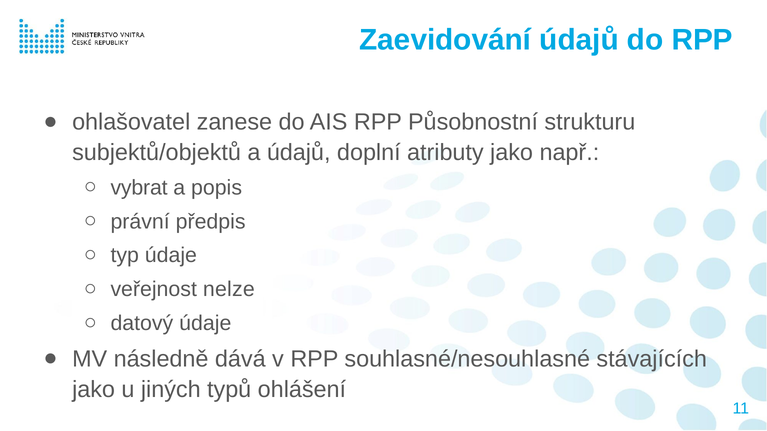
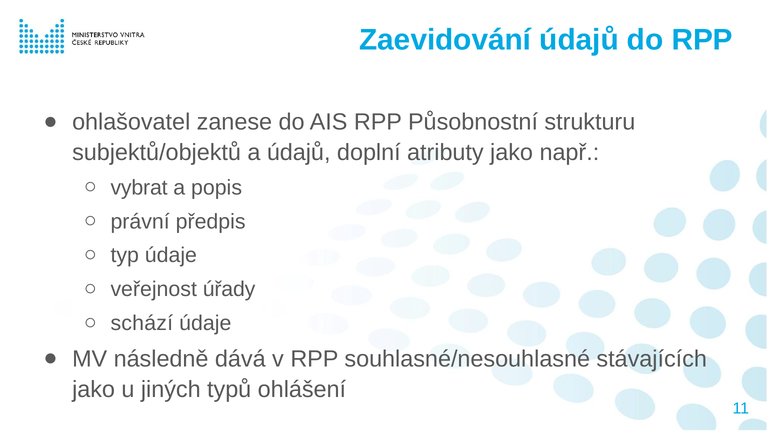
nelze: nelze -> úřady
datový: datový -> schází
